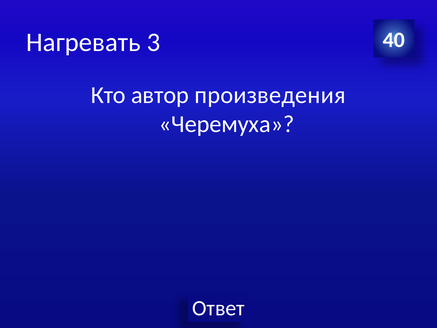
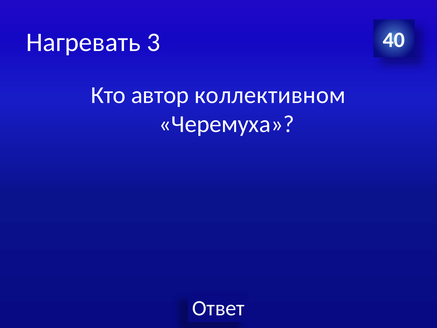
произведения: произведения -> коллективном
